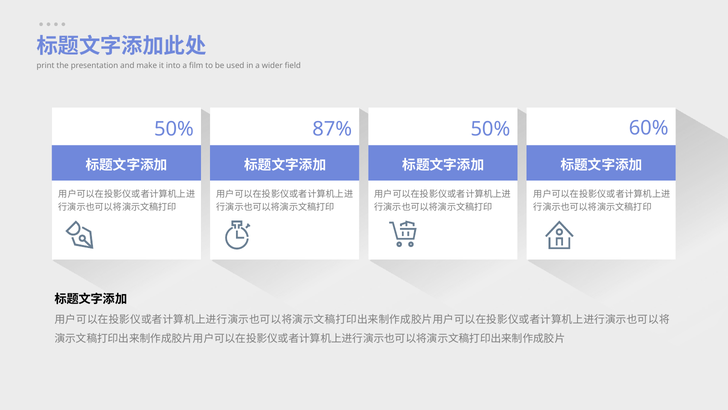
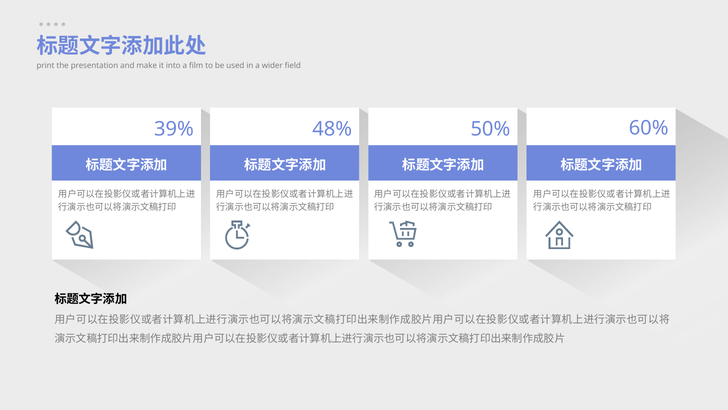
50% at (174, 129): 50% -> 39%
87%: 87% -> 48%
